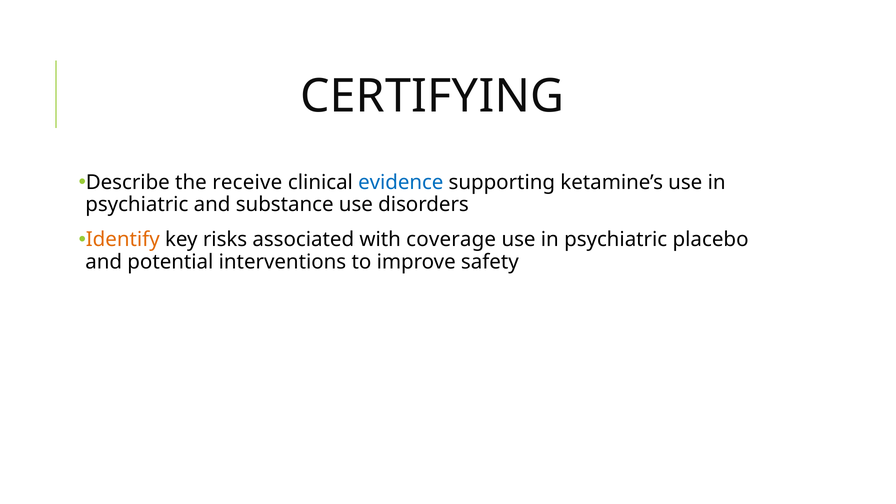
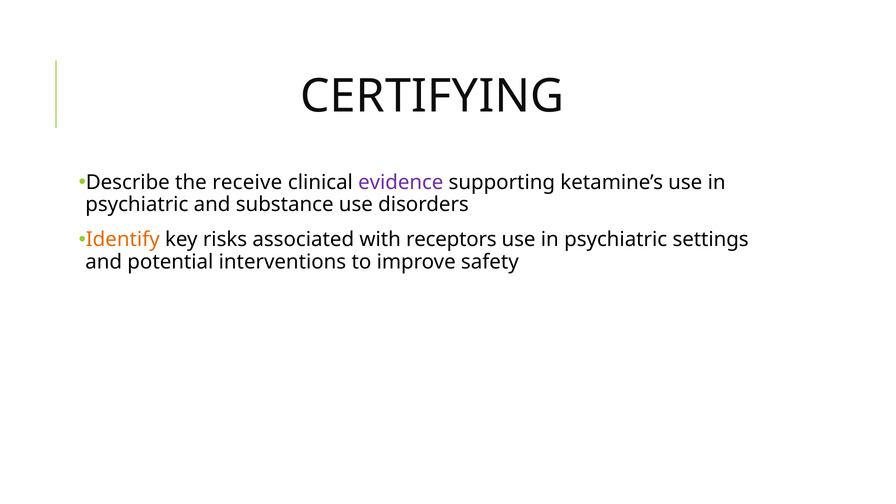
evidence colour: blue -> purple
coverage: coverage -> receptors
placebo: placebo -> settings
